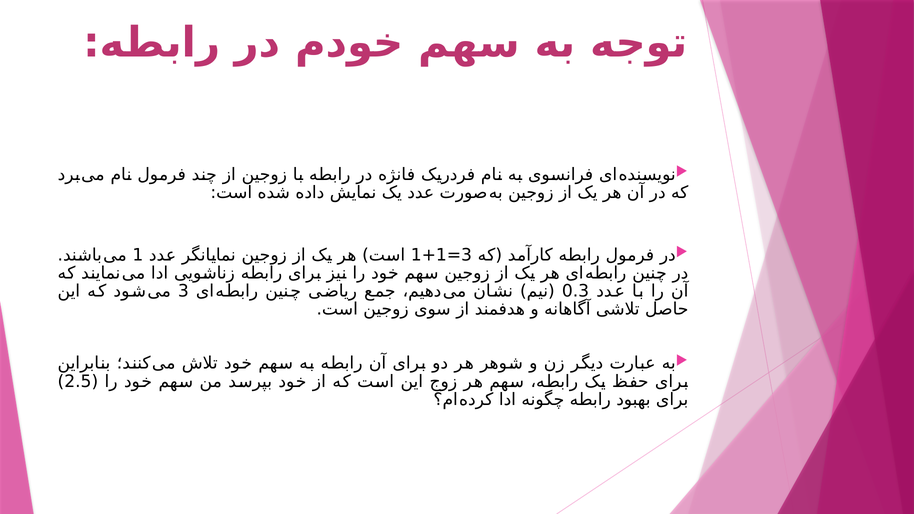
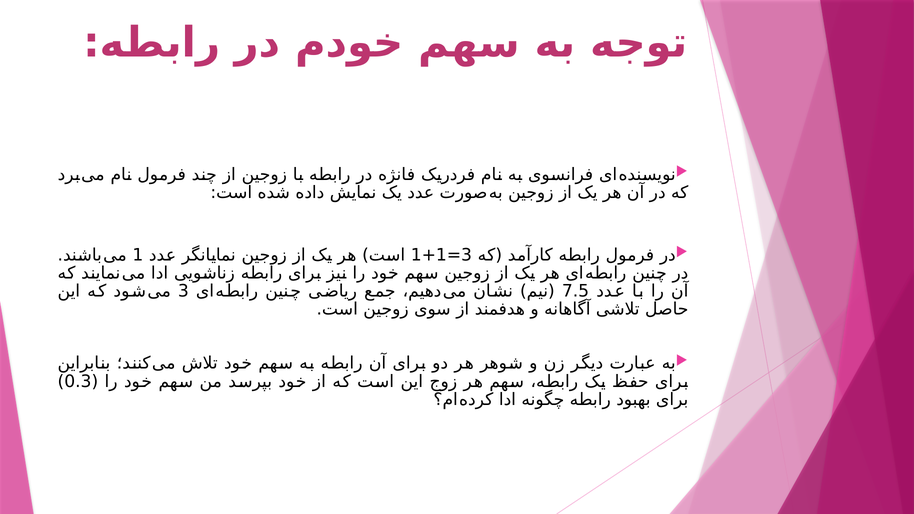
0.3: 0.3 -> 7.5
2.5: 2.5 -> 0.3
